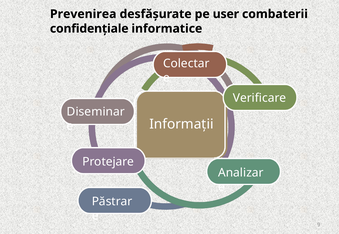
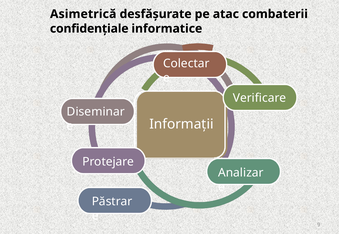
Prevenirea: Prevenirea -> Asimetrică
user: user -> atac
